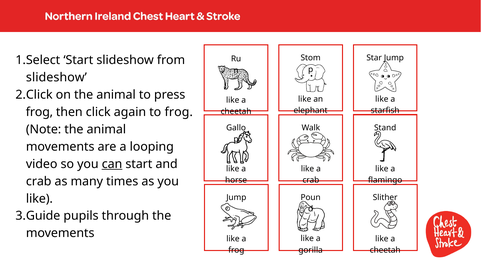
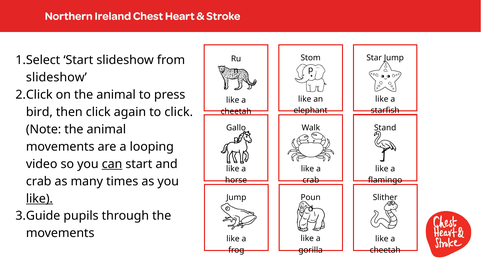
frog at (39, 112): frog -> bird
to frog: frog -> click
like at (39, 198) underline: none -> present
